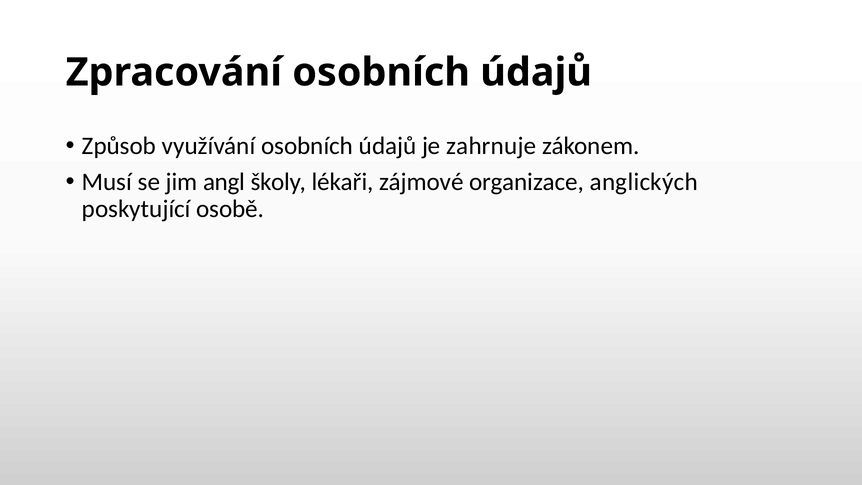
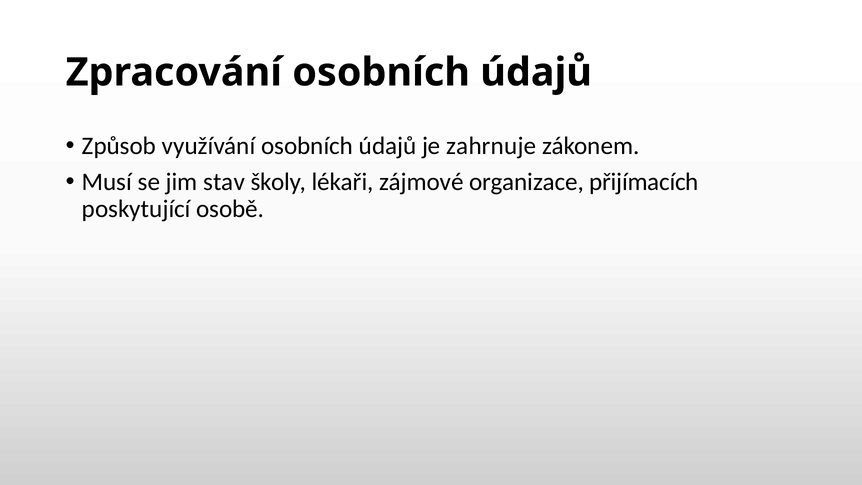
angl: angl -> stav
anglických: anglických -> přijímacích
